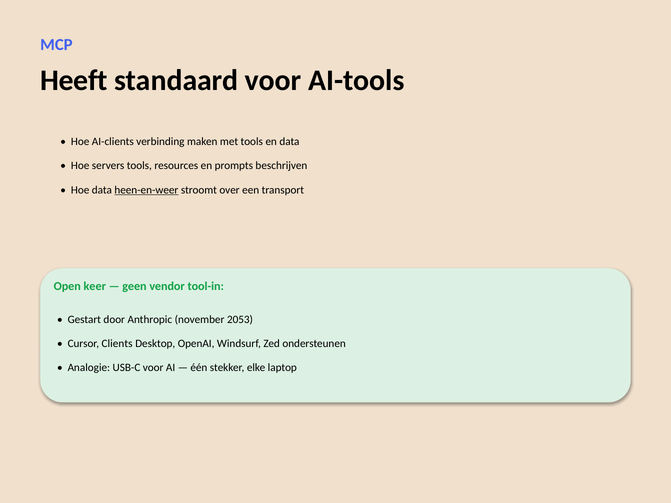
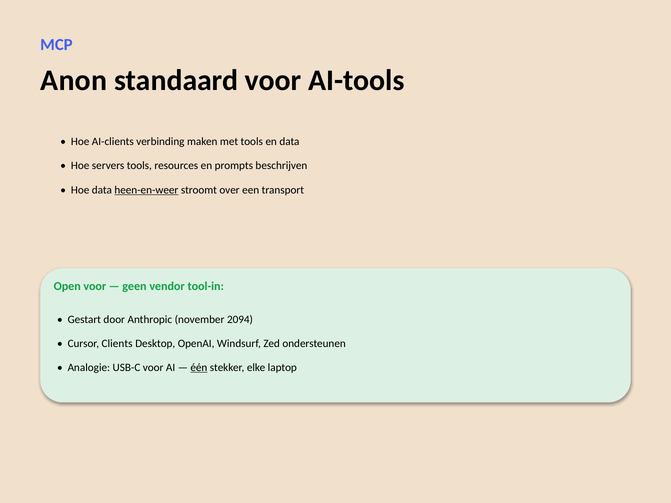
Heeft: Heeft -> Anon
Open keer: keer -> voor
2053: 2053 -> 2094
één underline: none -> present
